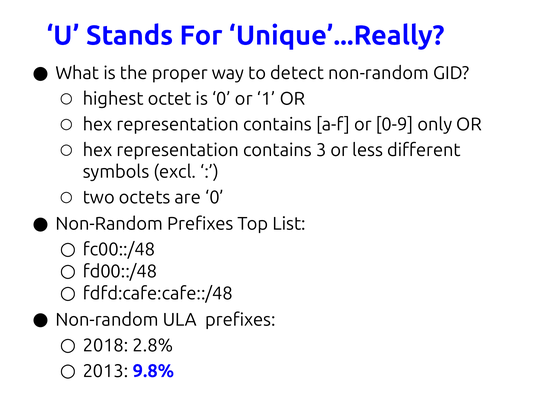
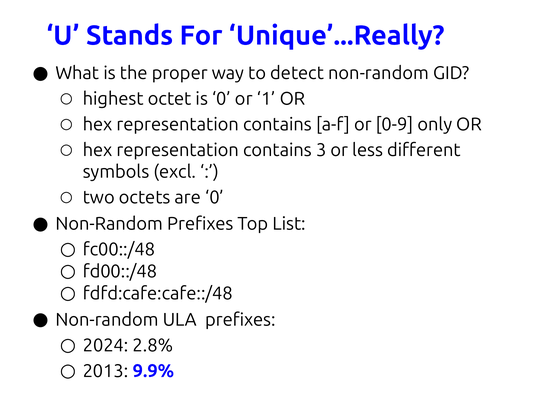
2018: 2018 -> 2024
9.8%: 9.8% -> 9.9%
